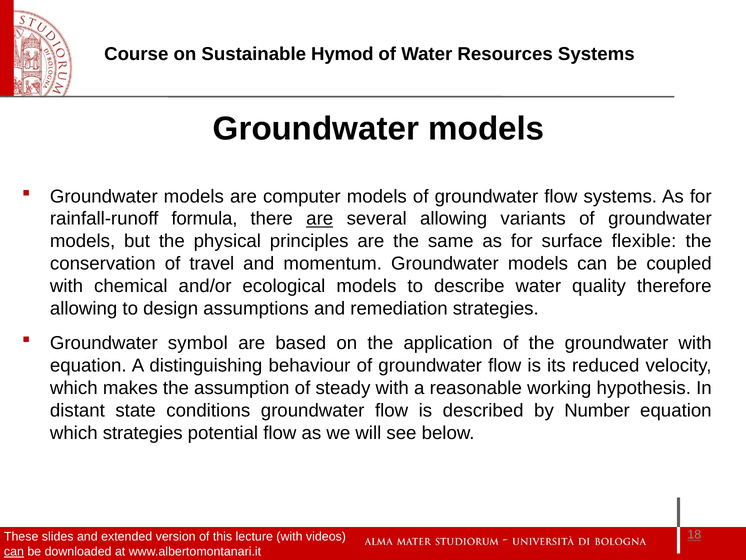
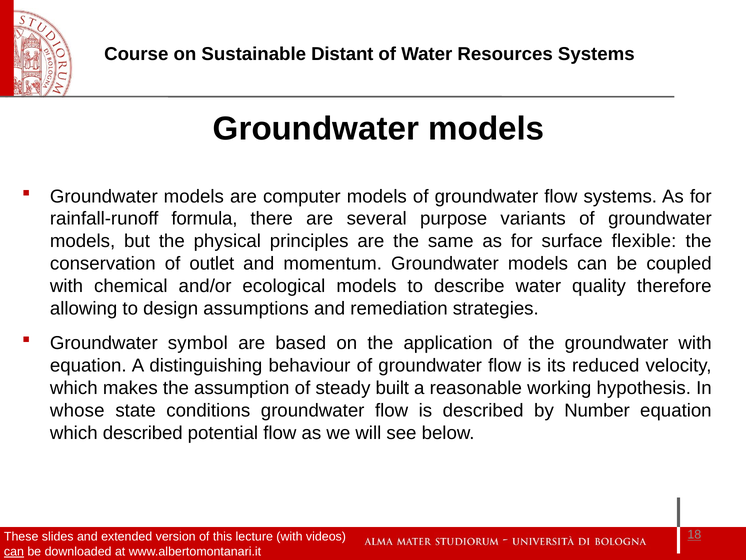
Hymod: Hymod -> Distant
are at (320, 219) underline: present -> none
several allowing: allowing -> purpose
travel: travel -> outlet
steady with: with -> built
distant: distant -> whose
which strategies: strategies -> described
